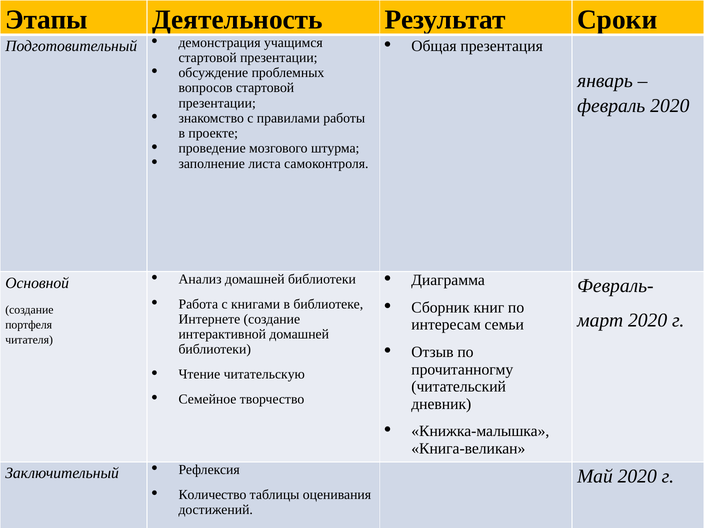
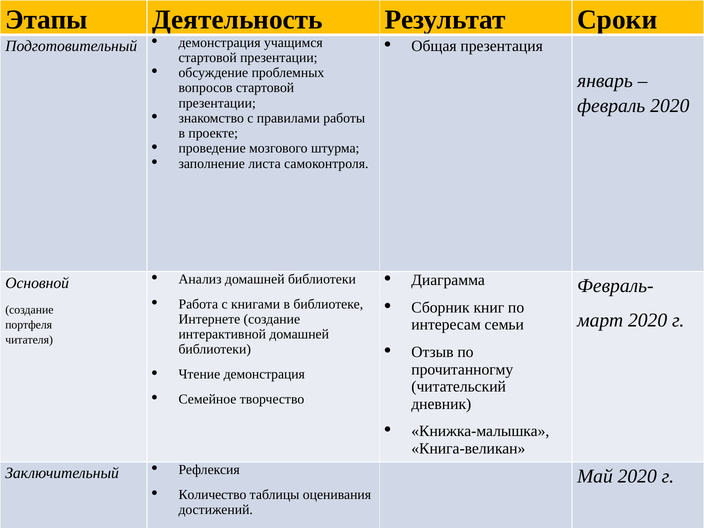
Чтение читательскую: читательскую -> демонстрация
